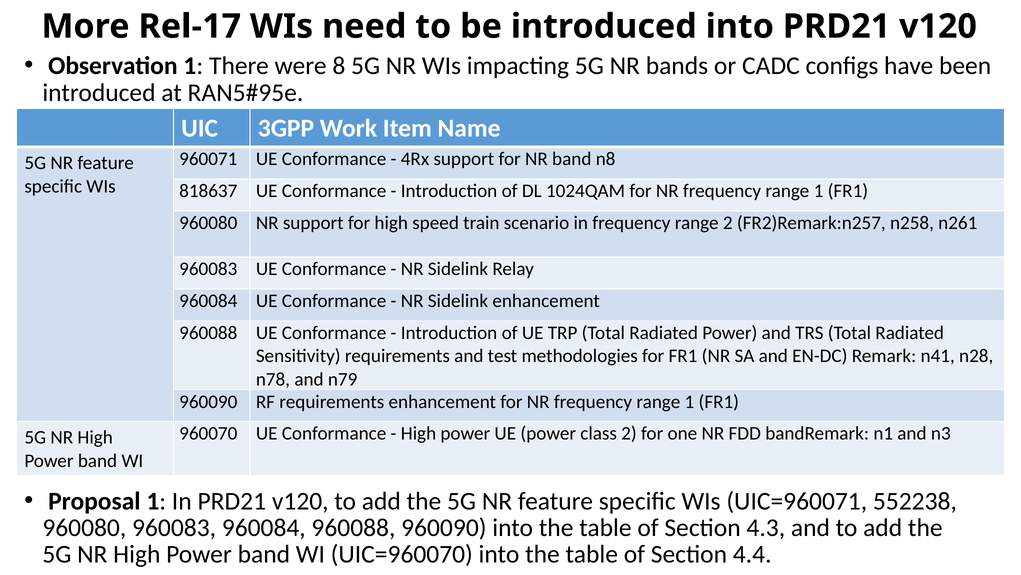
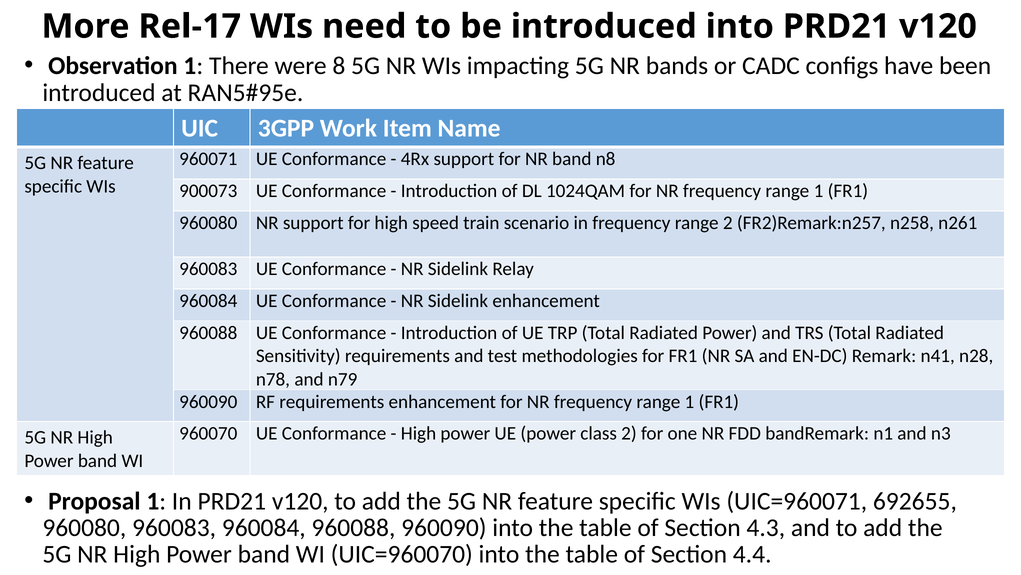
818637: 818637 -> 900073
552238: 552238 -> 692655
